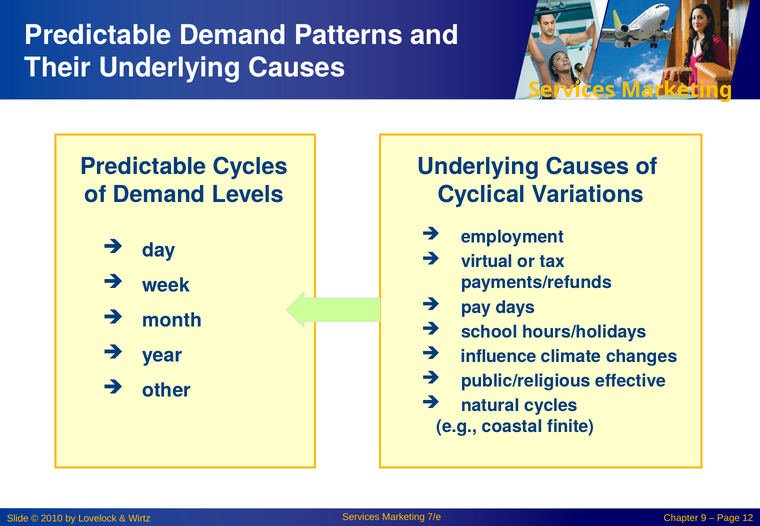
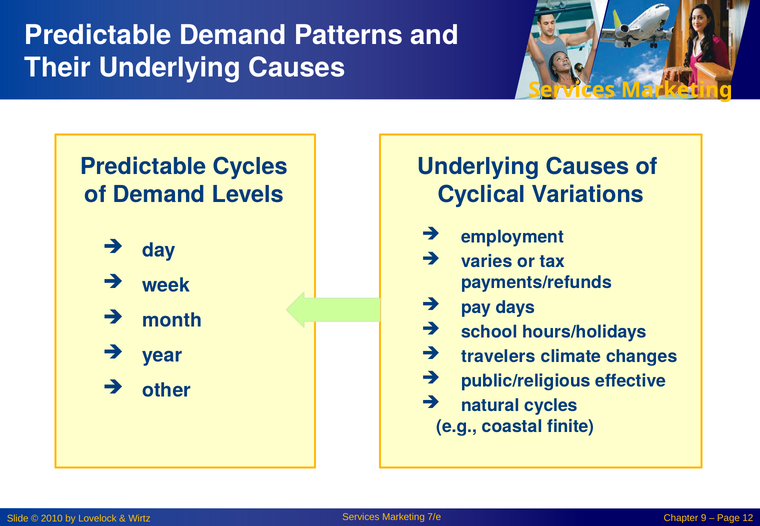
virtual: virtual -> varies
influence: influence -> travelers
